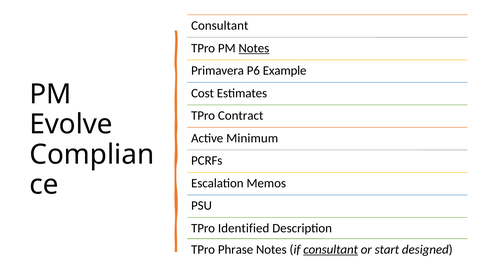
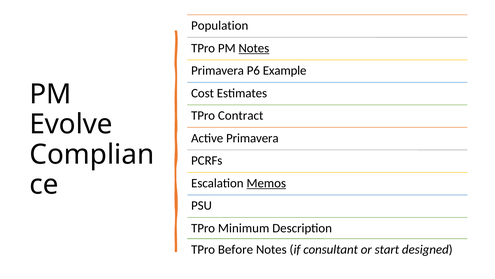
Consultant at (220, 26): Consultant -> Population
Active Minimum: Minimum -> Primavera
Memos underline: none -> present
Identified: Identified -> Minimum
Phrase: Phrase -> Before
consultant at (331, 249) underline: present -> none
